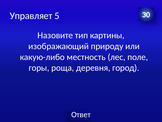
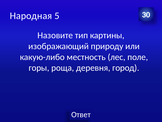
Управляет: Управляет -> Народная
